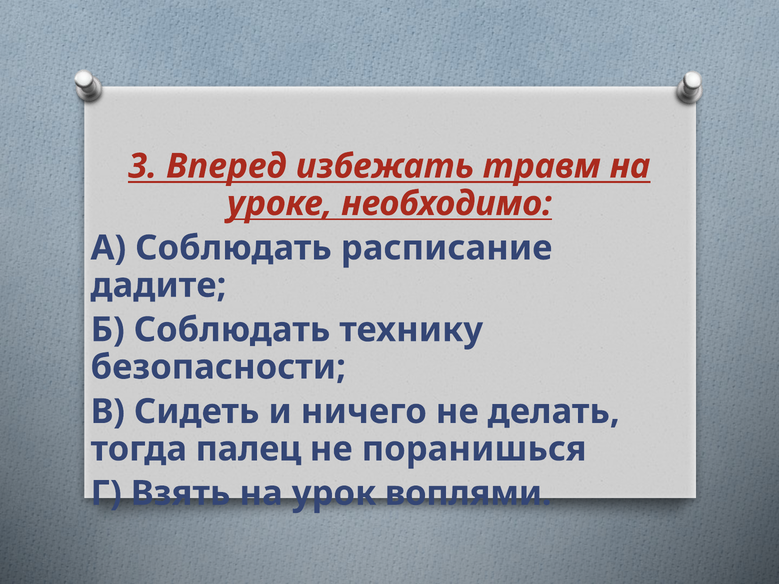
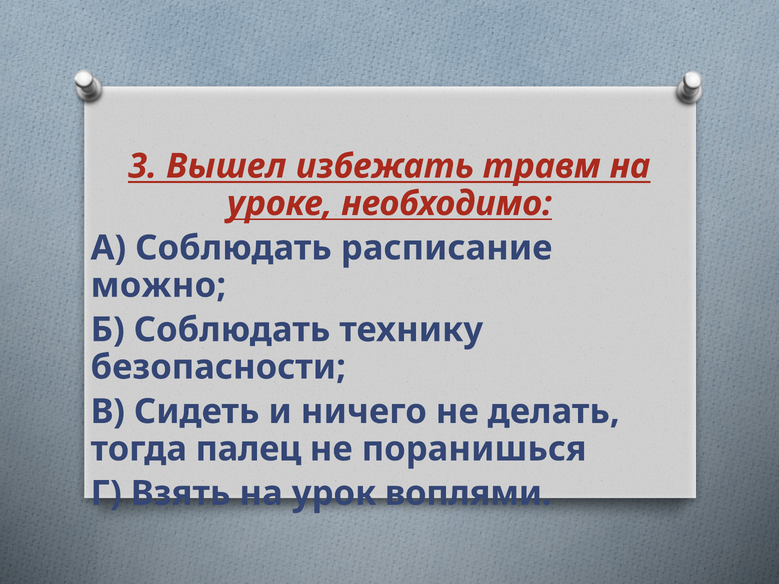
Вперед: Вперед -> Вышел
дадите: дадите -> можно
